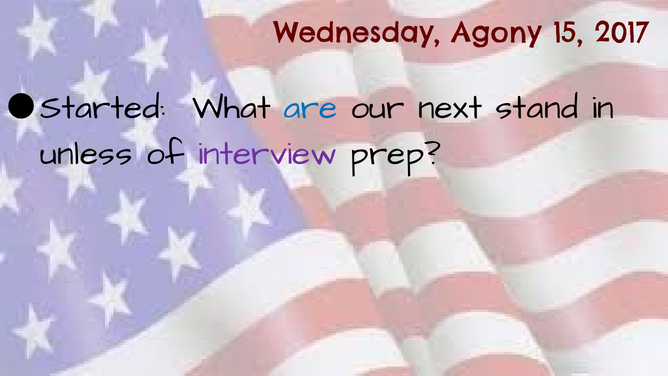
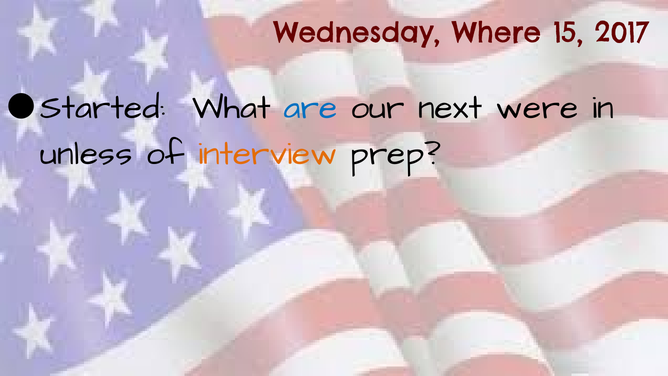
Agony: Agony -> Where
stand: stand -> were
interview colour: purple -> orange
